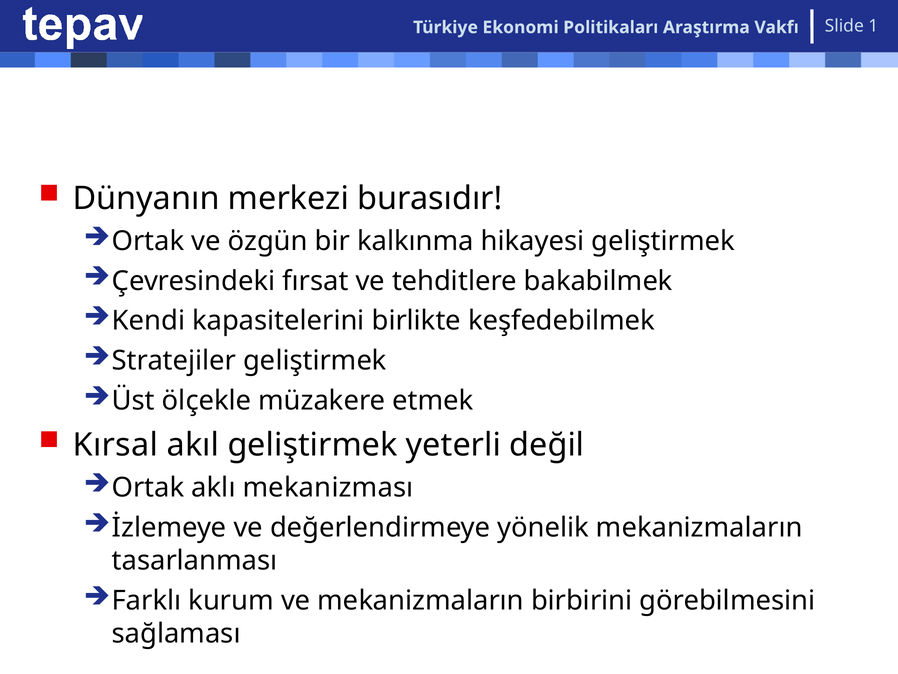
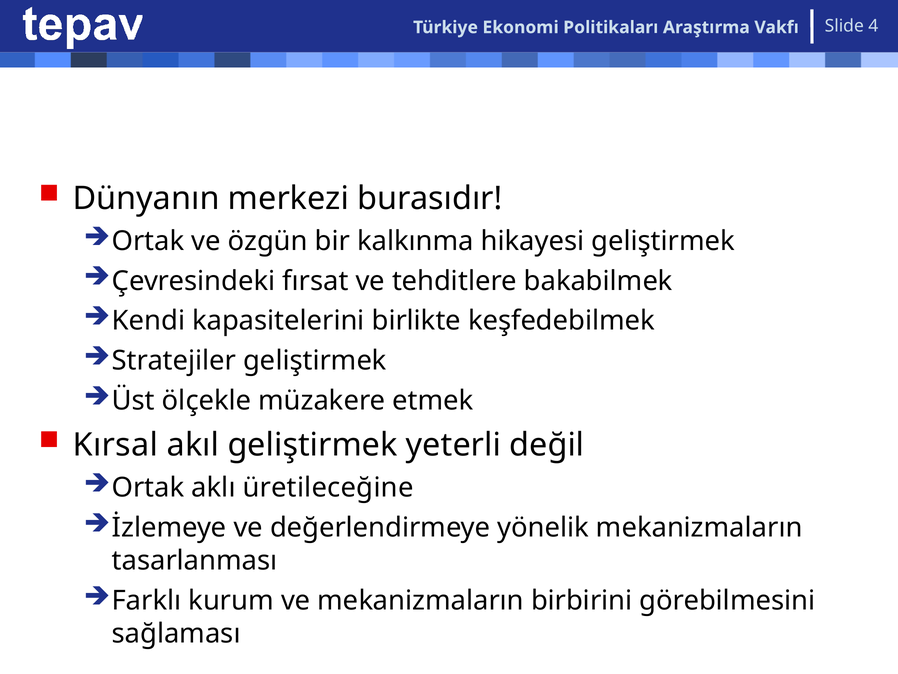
1: 1 -> 4
mekanizması: mekanizması -> üretileceğine
